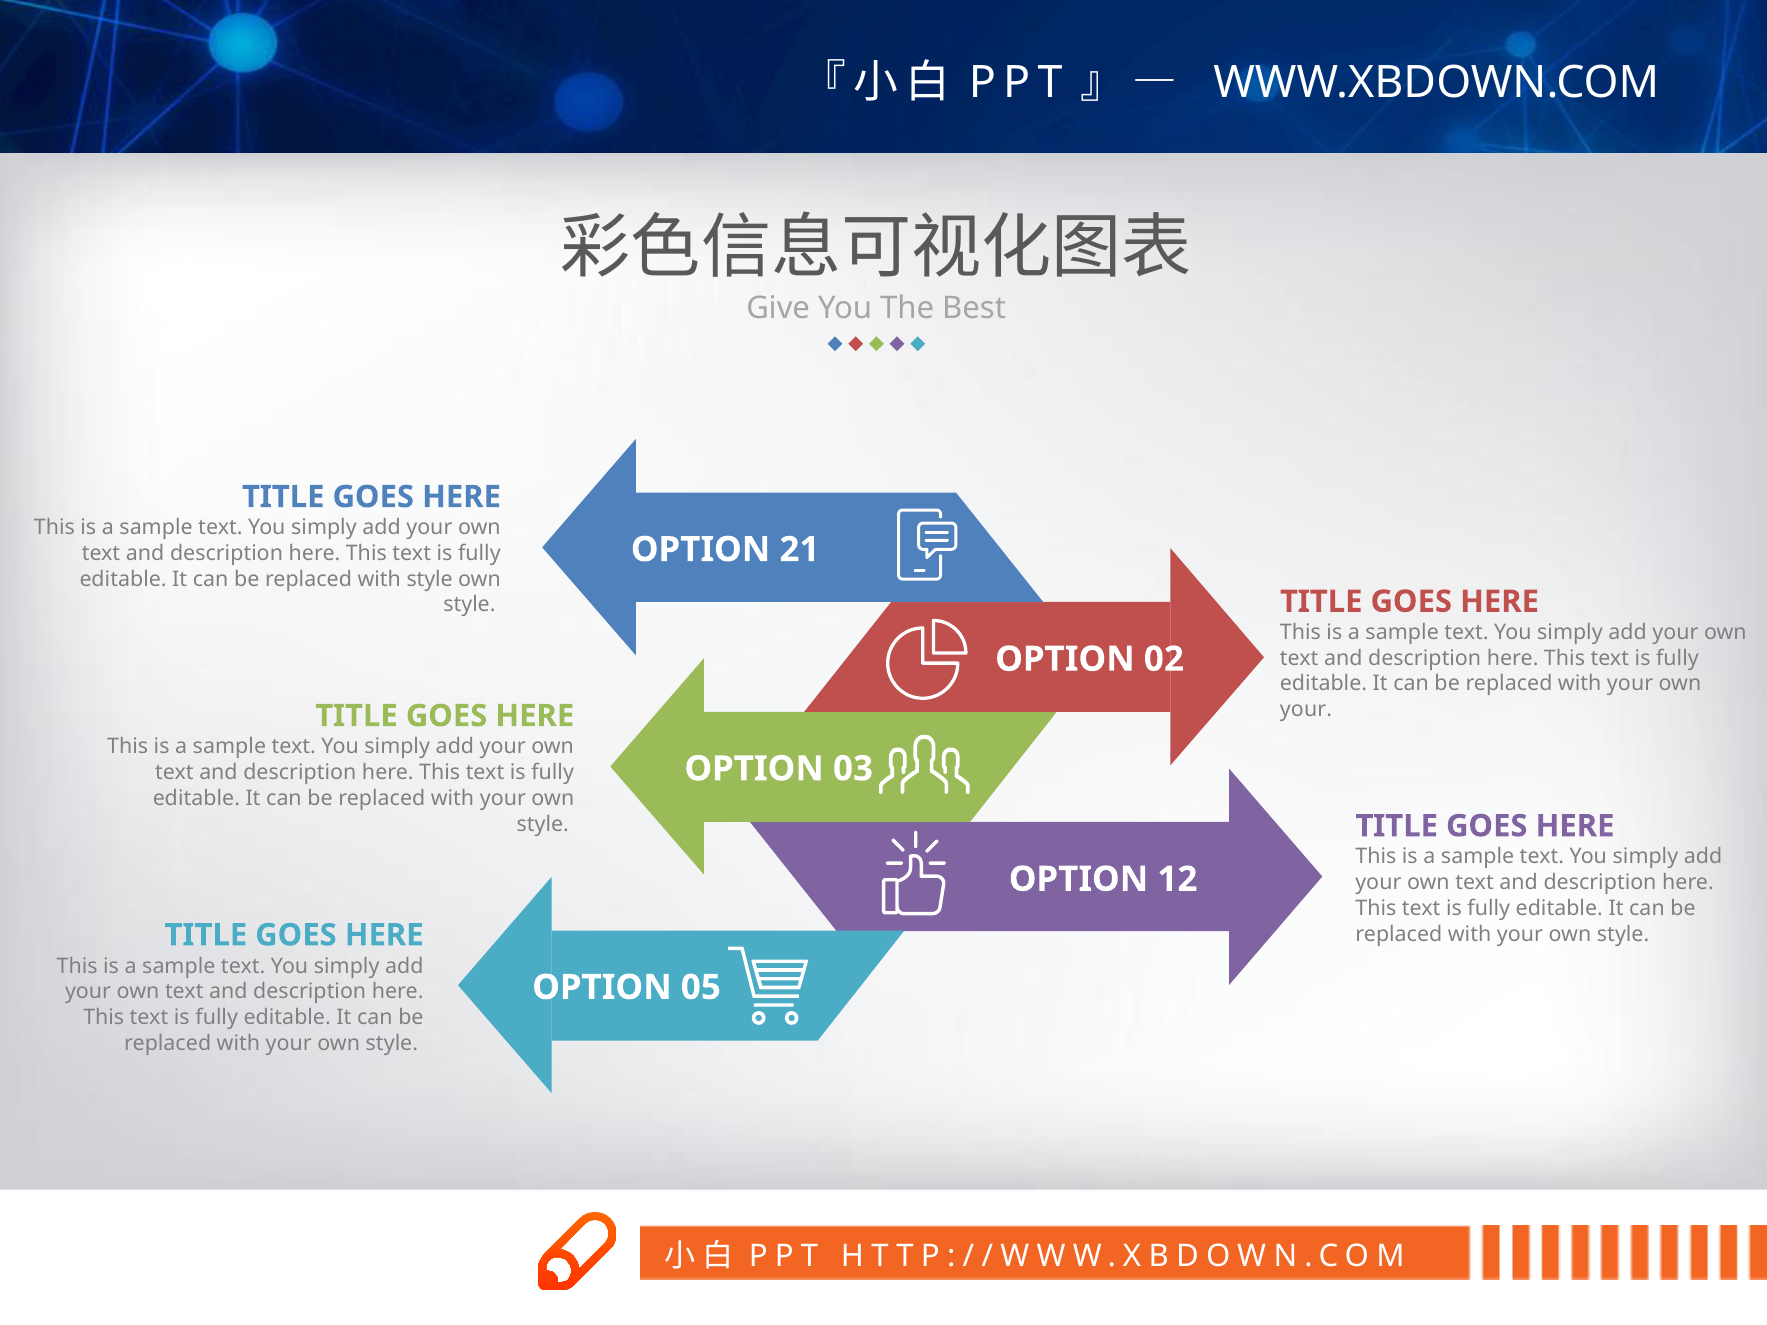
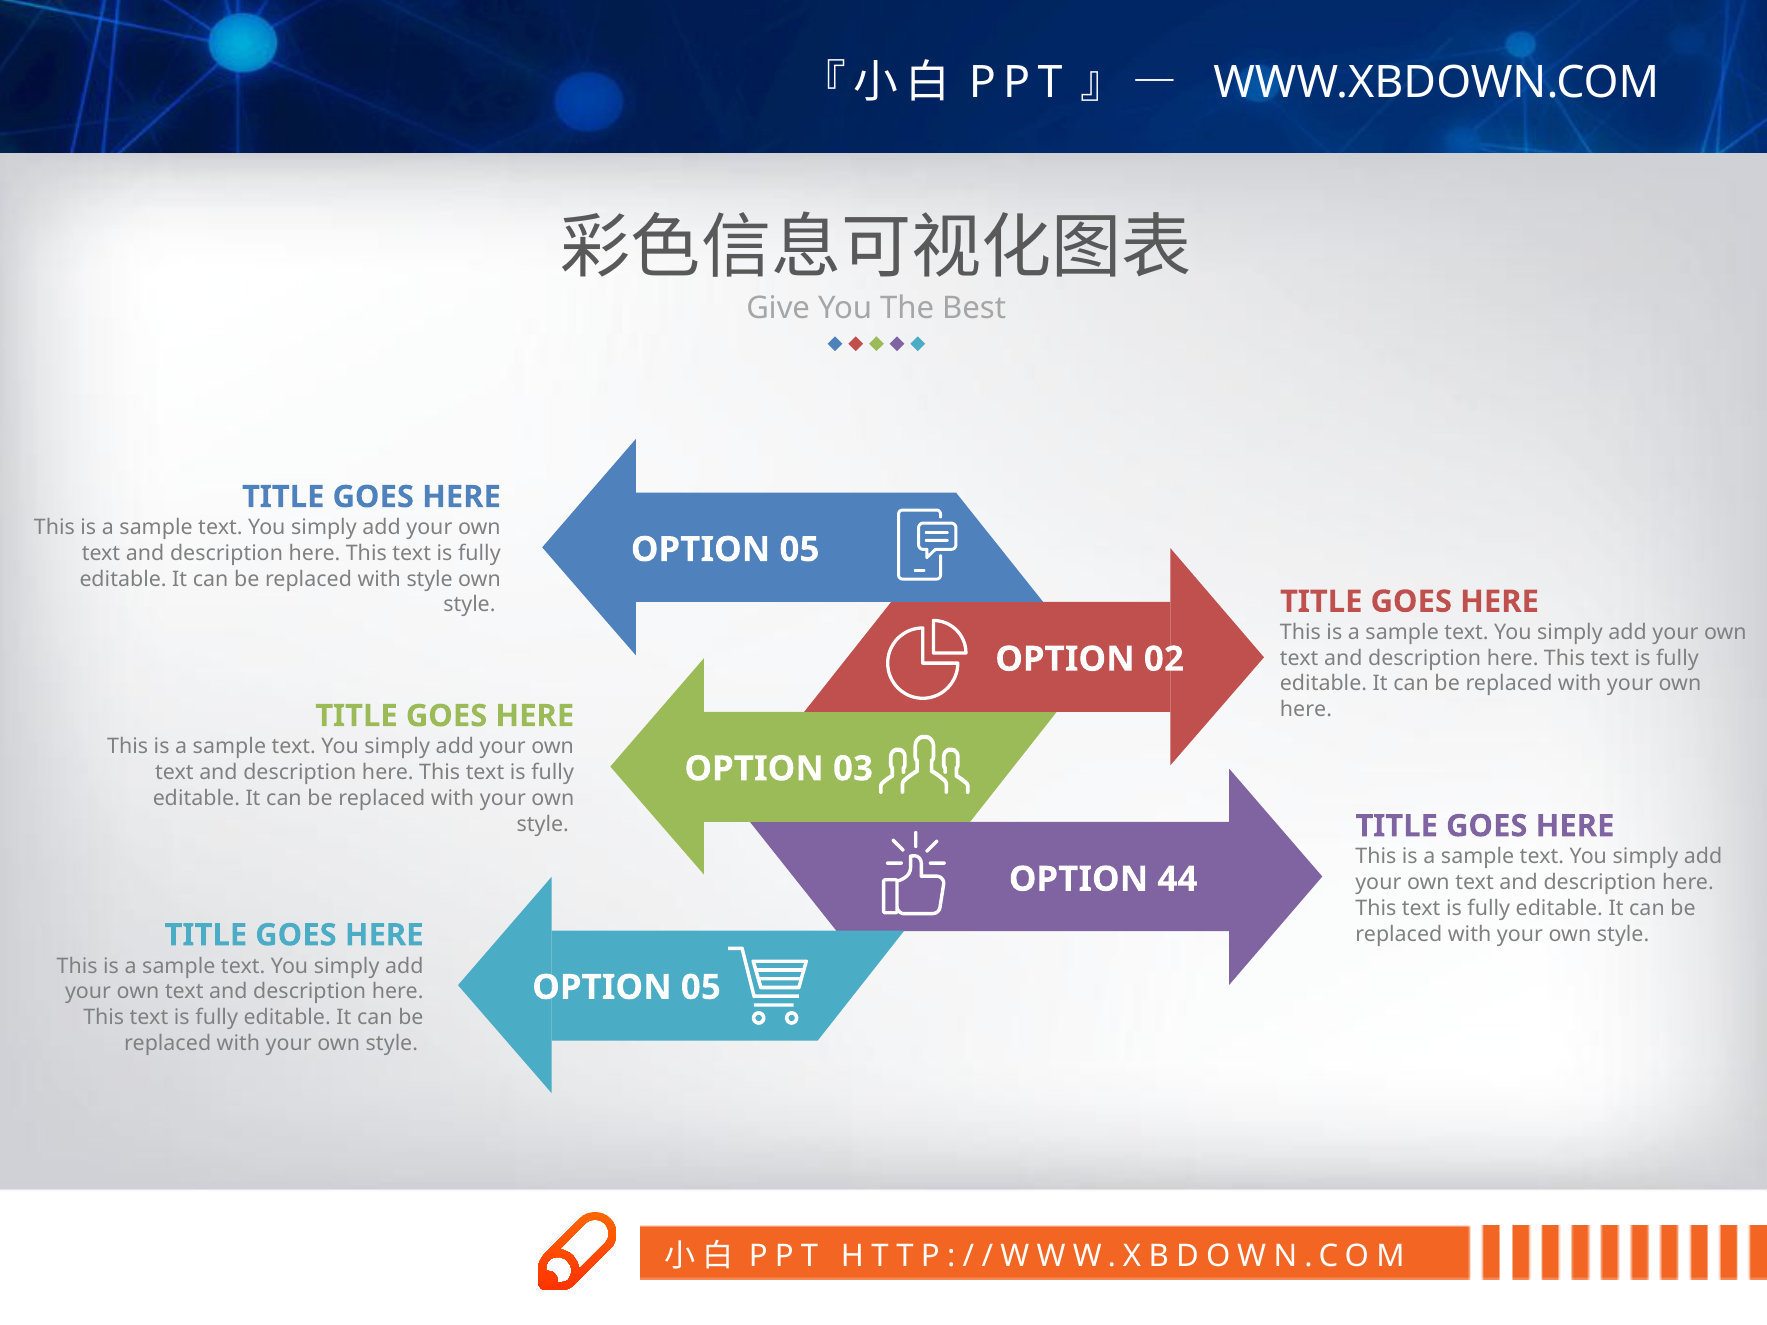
21 at (799, 550): 21 -> 05
your at (1306, 710): your -> here
12: 12 -> 44
